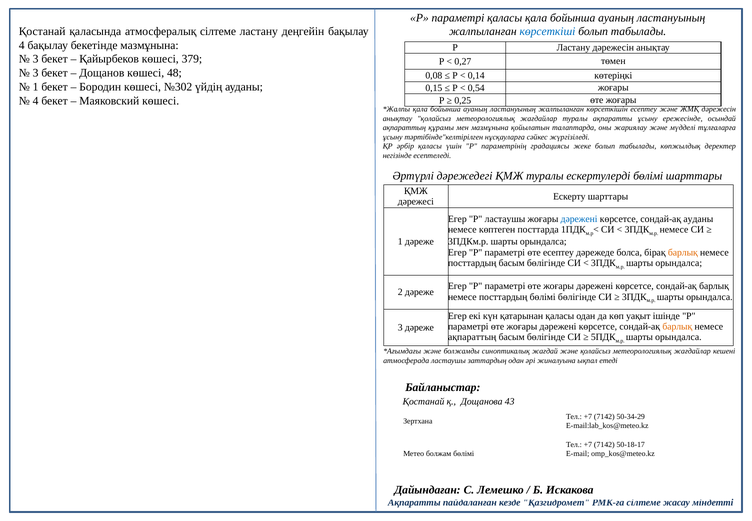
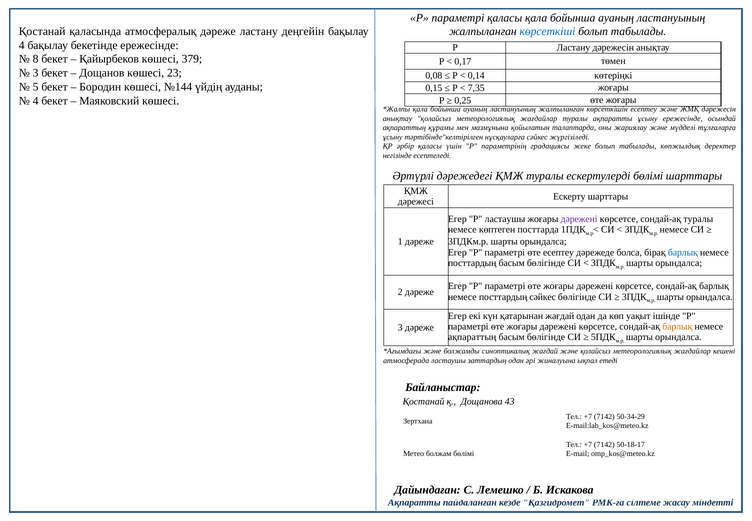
атмосфералық сілтеме: сілтеме -> дәреже
бекетінде мазмұнына: мазмұнына -> ережесінде
3 at (36, 59): 3 -> 8
0,27: 0,27 -> 0,17
48: 48 -> 23
1 at (36, 87): 1 -> 5
№302: №302 -> №144
0,54: 0,54 -> 7,35
дәрежені at (579, 219) colour: blue -> purple
сондай-ақ ауданы: ауданы -> туралы
барлық at (683, 252) colour: orange -> blue
посттардың бөлімі: бөлімі -> сәйкес
қатарынан қаласы: қаласы -> жағдай
